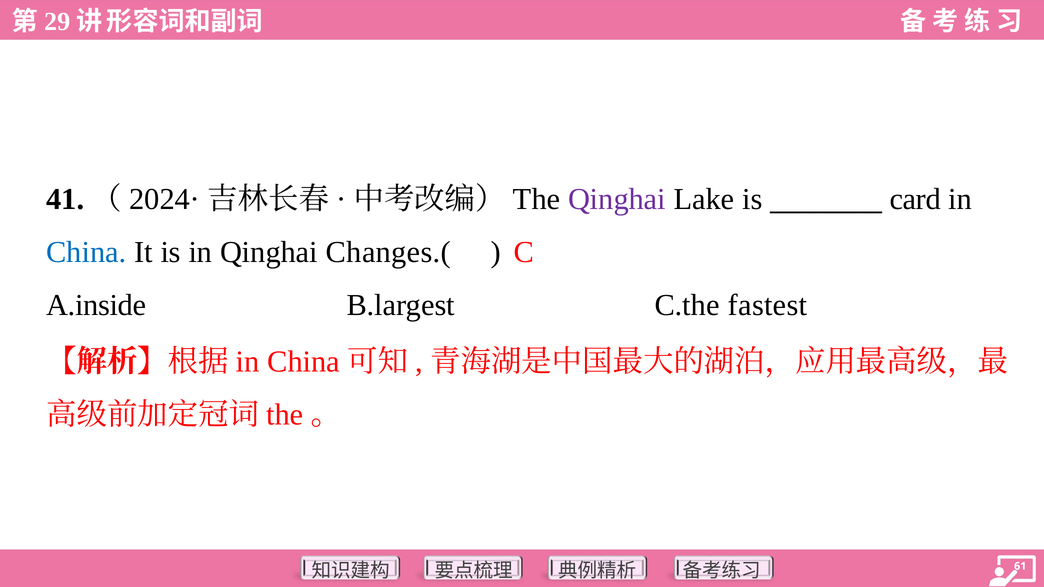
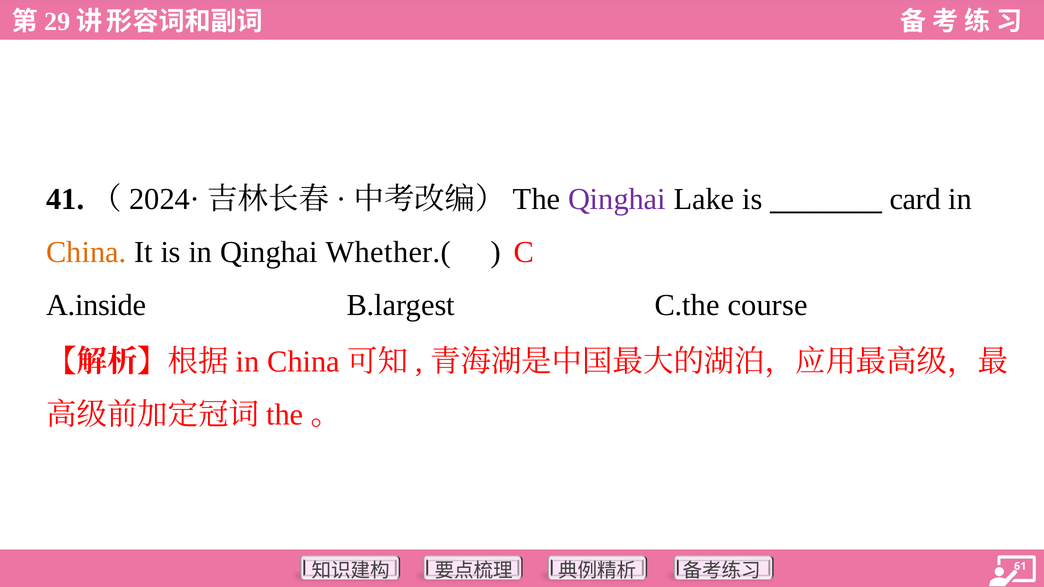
China colour: blue -> orange
Changes.(: Changes.( -> Whether.(
fastest: fastest -> course
